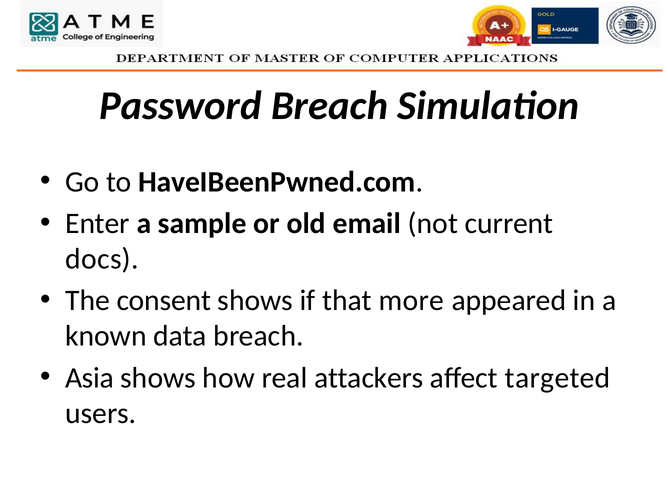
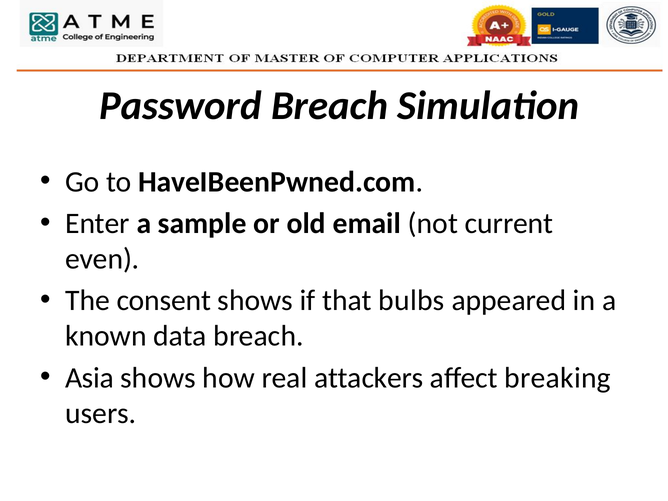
docs: docs -> even
more: more -> bulbs
targeted: targeted -> breaking
